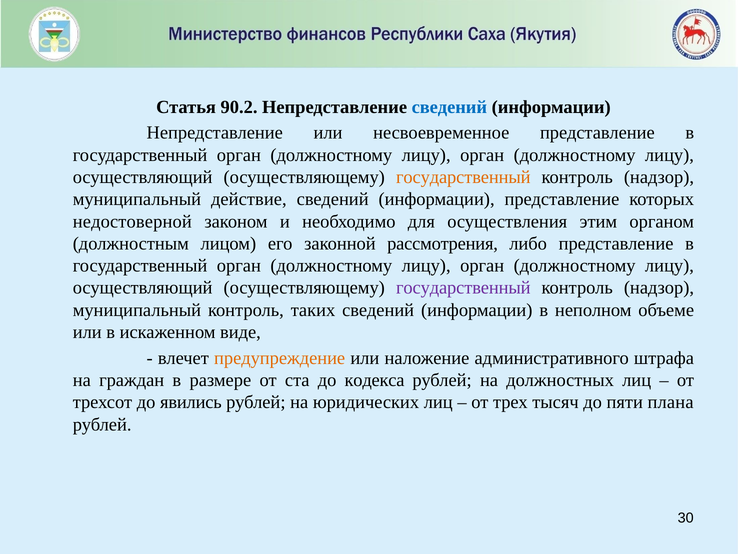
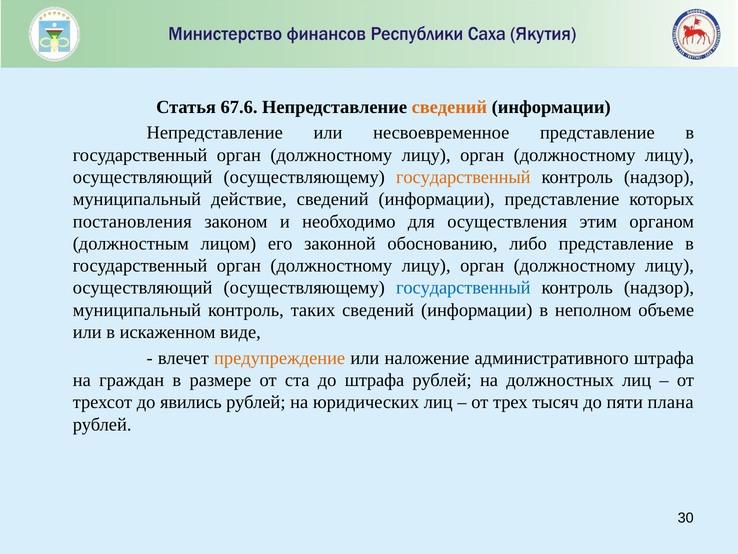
90.2: 90.2 -> 67.6
сведений at (449, 107) colour: blue -> orange
недостоверной: недостоверной -> постановления
рассмотрения: рассмотрения -> обоснованию
государственный at (463, 288) colour: purple -> blue
до кодекса: кодекса -> штрафа
